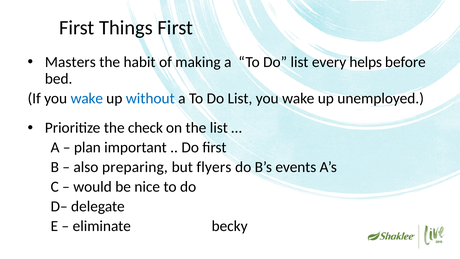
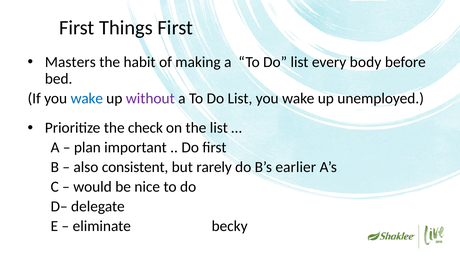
helps: helps -> body
without colour: blue -> purple
preparing: preparing -> consistent
flyers: flyers -> rarely
events: events -> earlier
